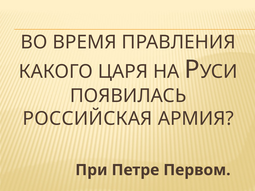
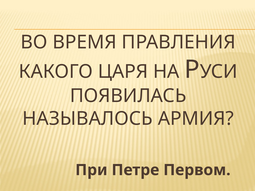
РОССИЙСКАЯ: РОССИЙСКАЯ -> НАЗЫВАЛОСЬ
